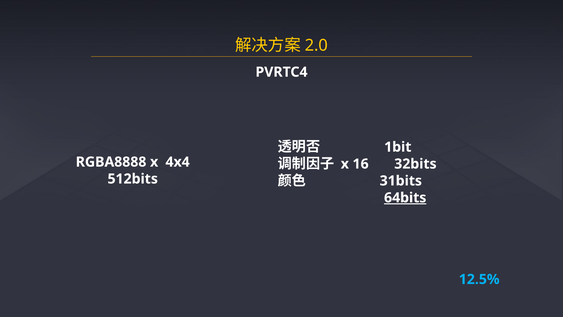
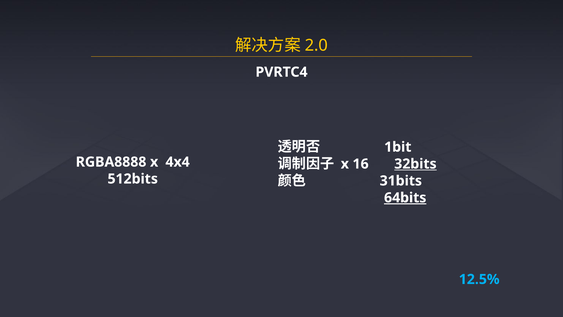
32bits underline: none -> present
